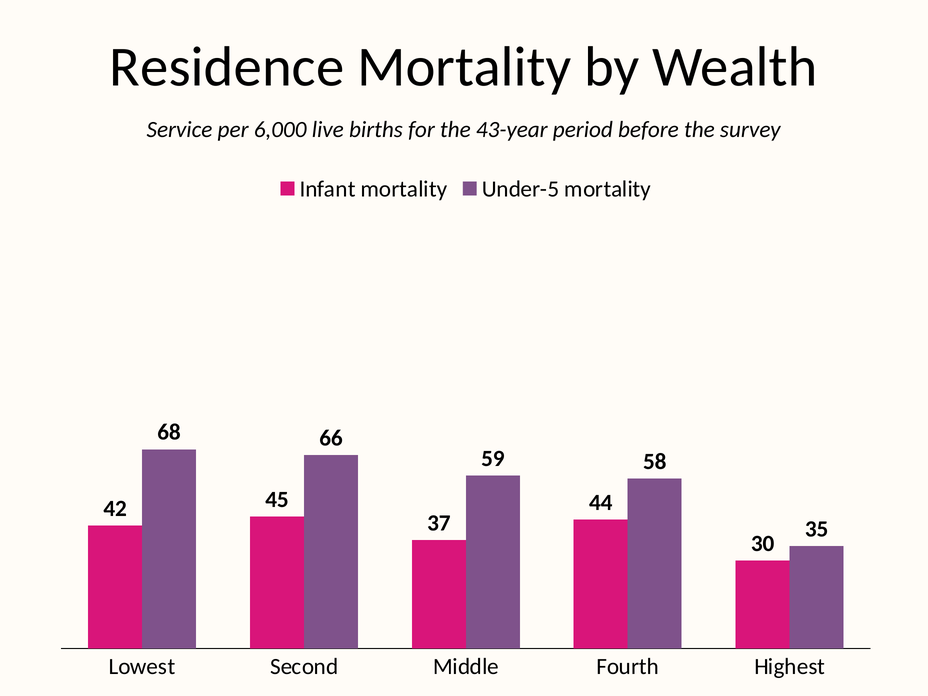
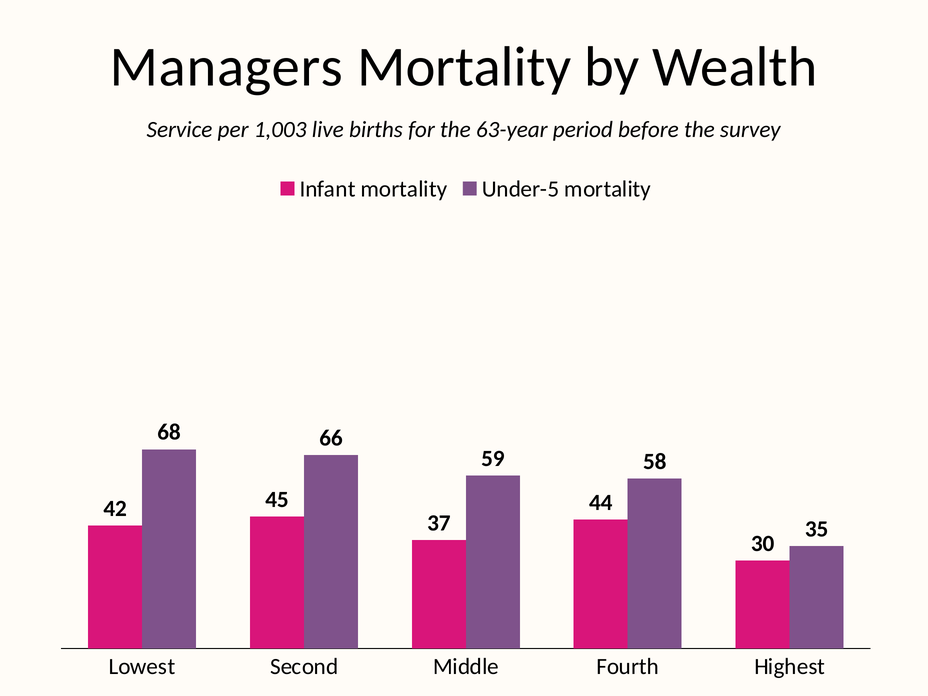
Residence: Residence -> Managers
6,000: 6,000 -> 1,003
43-year: 43-year -> 63-year
